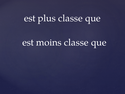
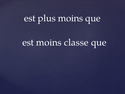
plus classe: classe -> moins
